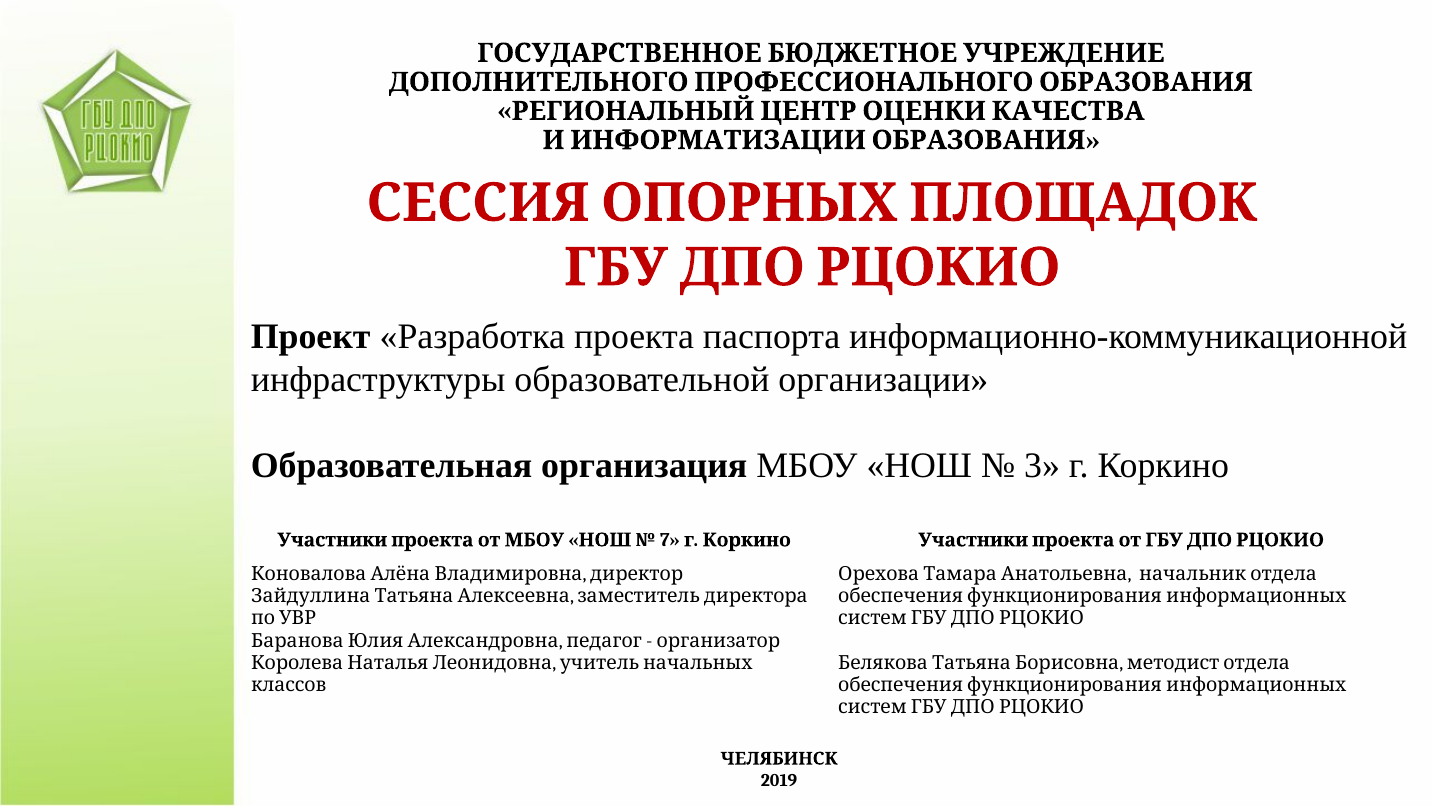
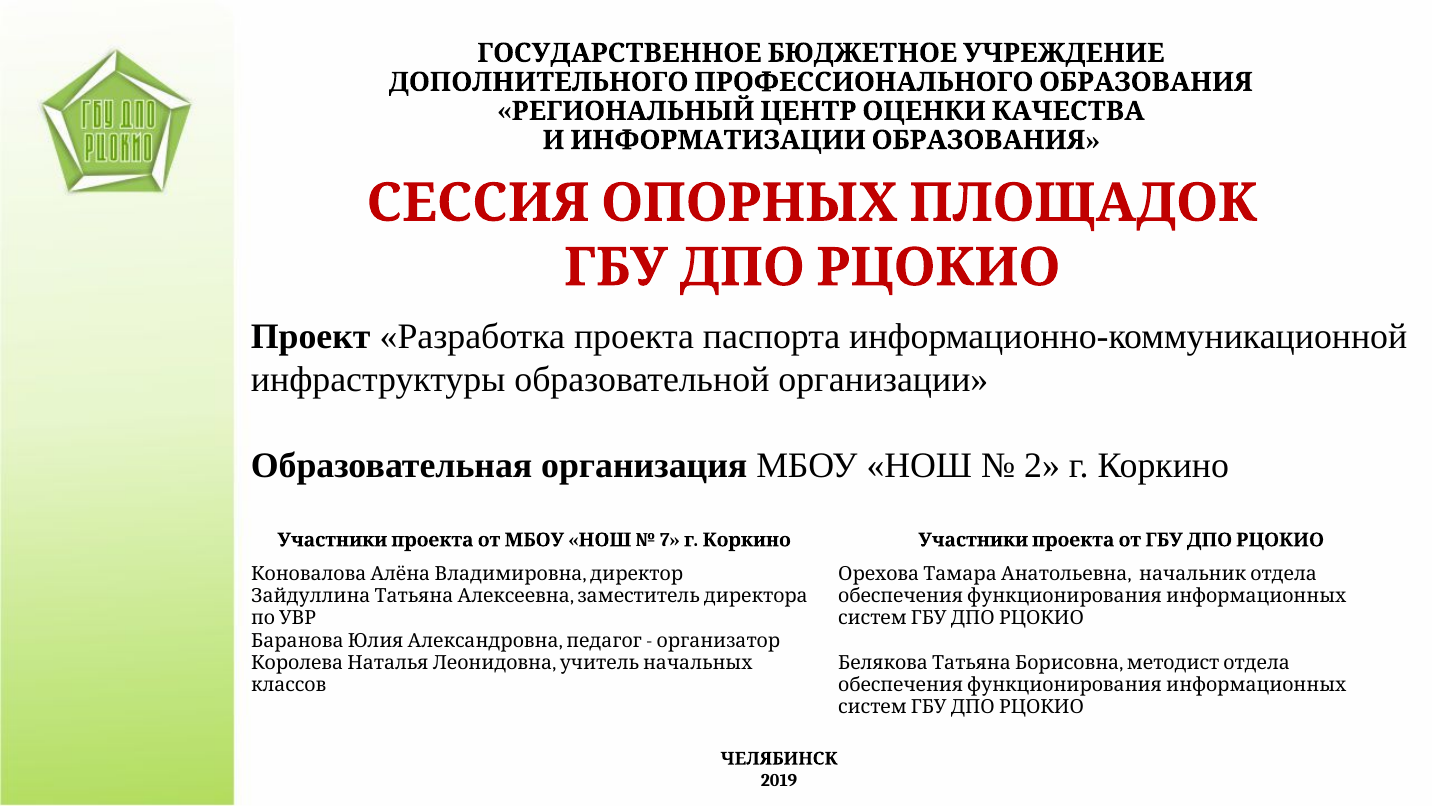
3: 3 -> 2
